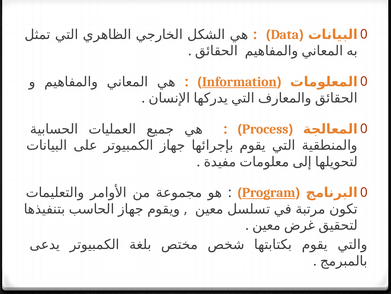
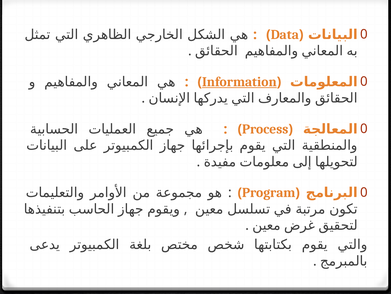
Program underline: present -> none
